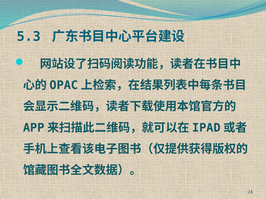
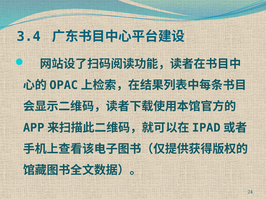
5.3: 5.3 -> 3.4
